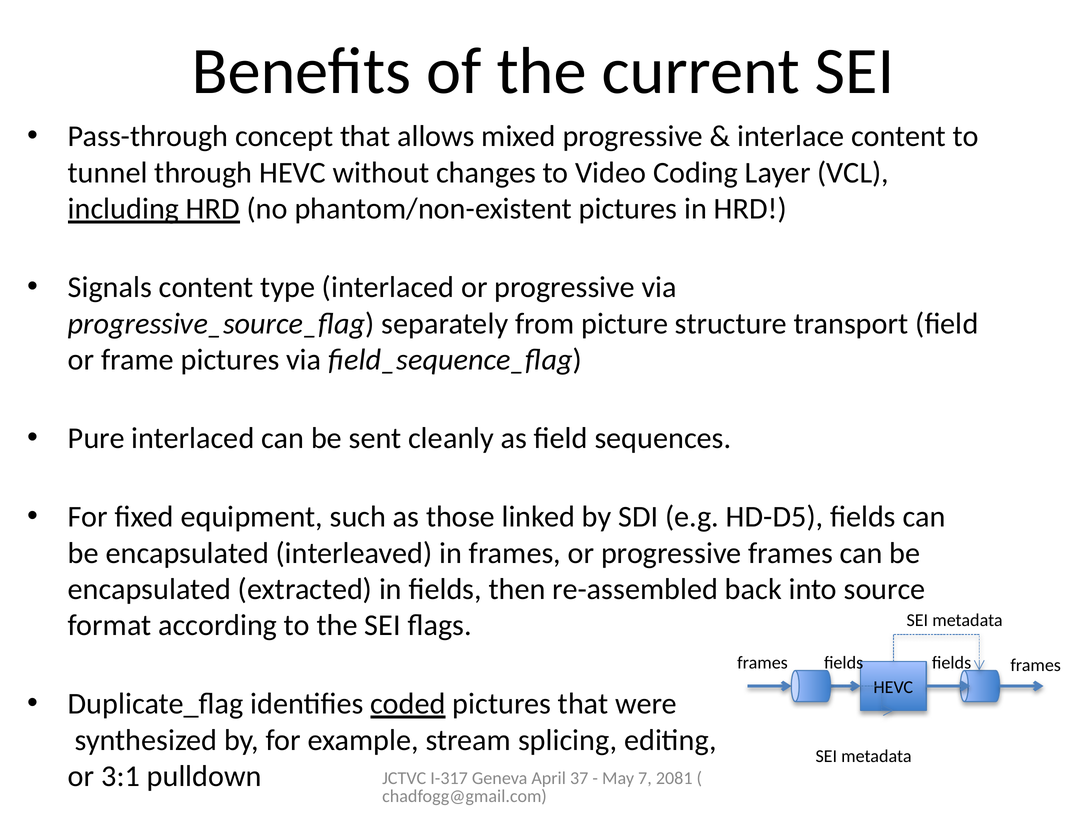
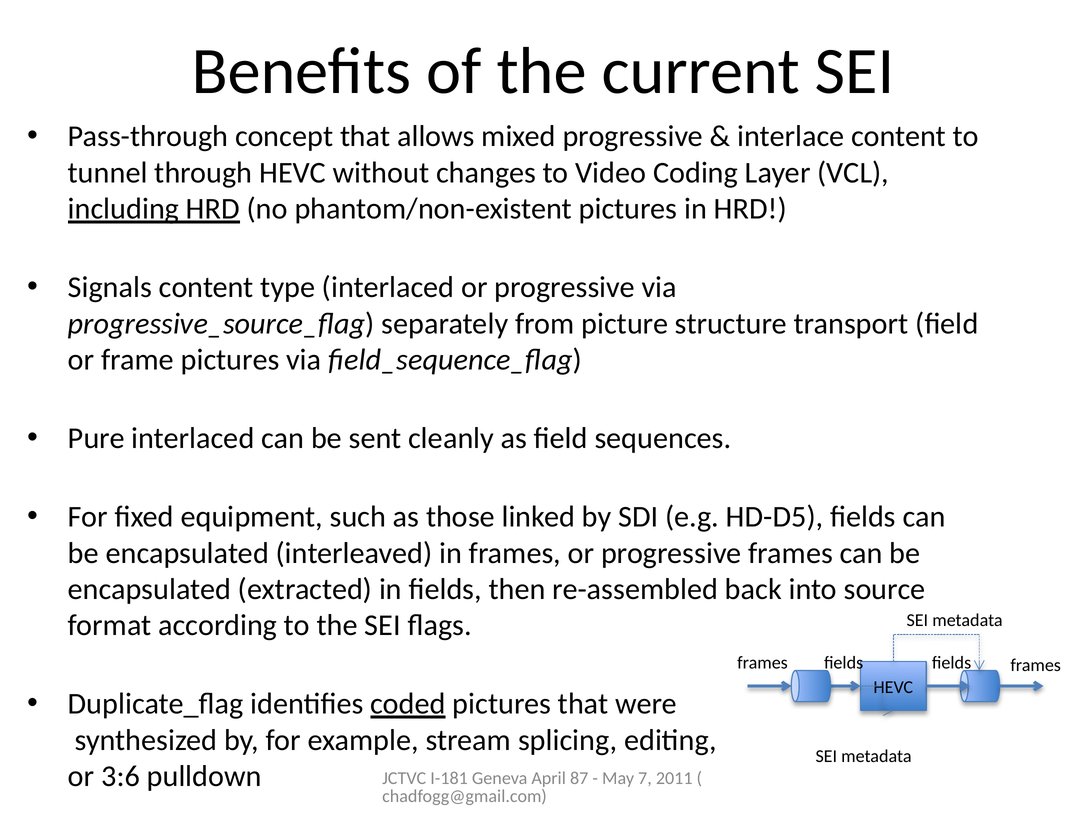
3:1: 3:1 -> 3:6
I-317: I-317 -> I-181
37: 37 -> 87
2081: 2081 -> 2011
